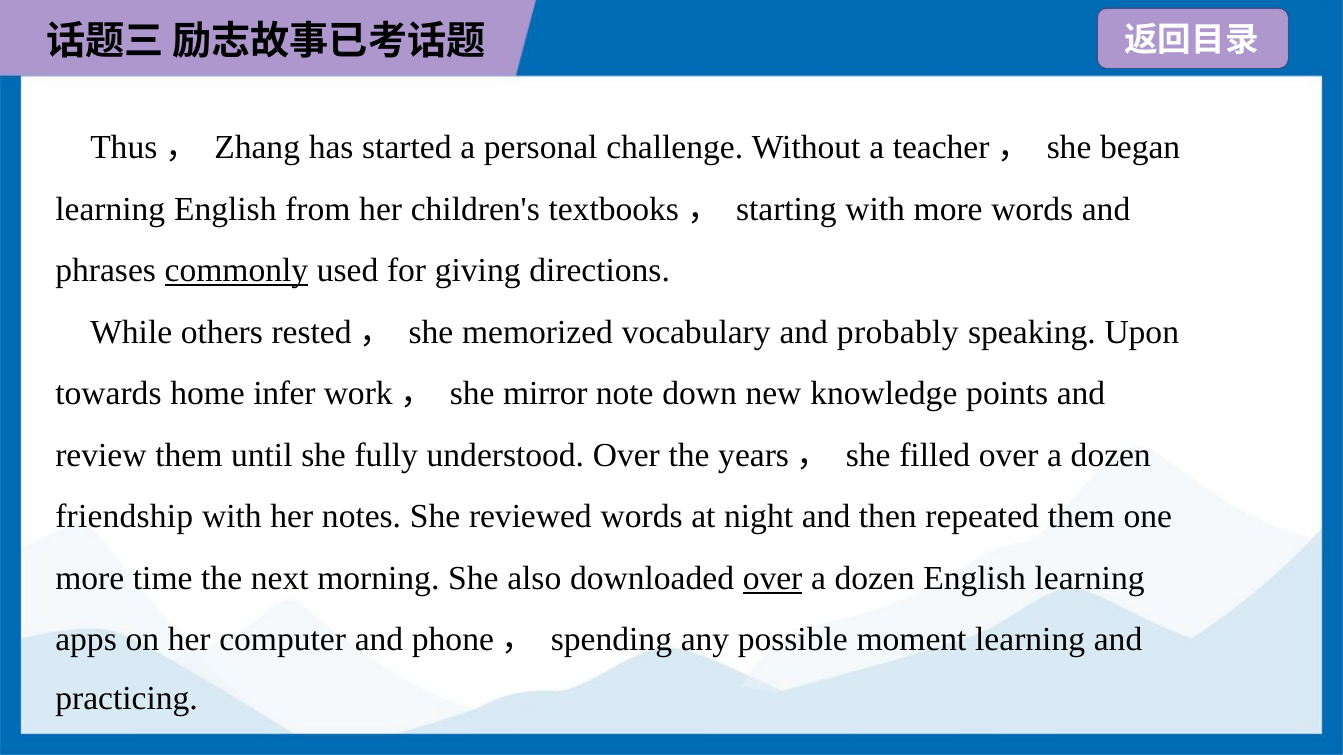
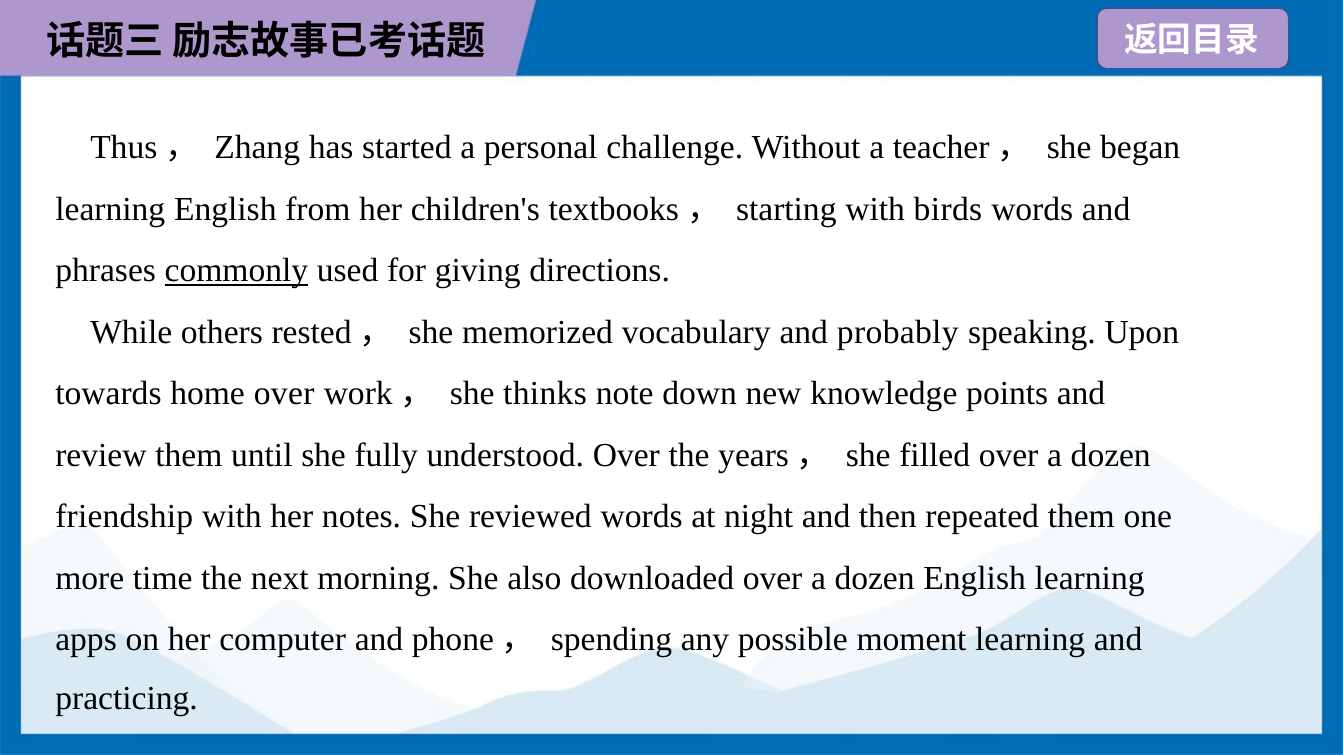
with more: more -> birds
home infer: infer -> over
mirror: mirror -> thinks
over at (773, 578) underline: present -> none
